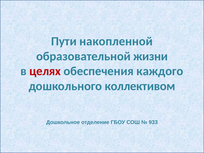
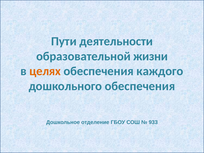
накопленной: накопленной -> деятельности
целях colour: red -> orange
дошкольного коллективом: коллективом -> обеспечения
